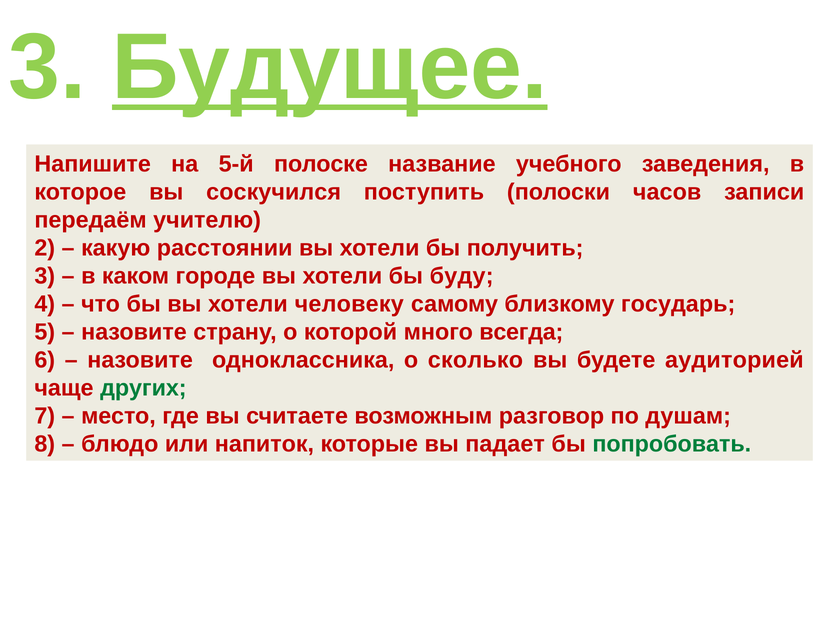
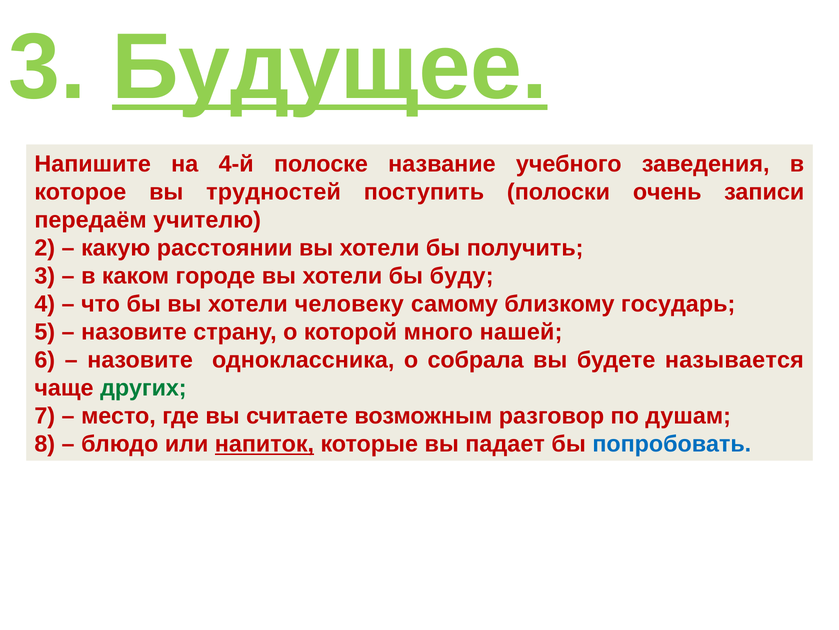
5-й: 5-й -> 4-й
соскучился: соскучился -> трудностей
часов: часов -> очень
всегда: всегда -> нашей
сколько: сколько -> собрала
аудиторией: аудиторией -> называется
напиток underline: none -> present
попробовать colour: green -> blue
